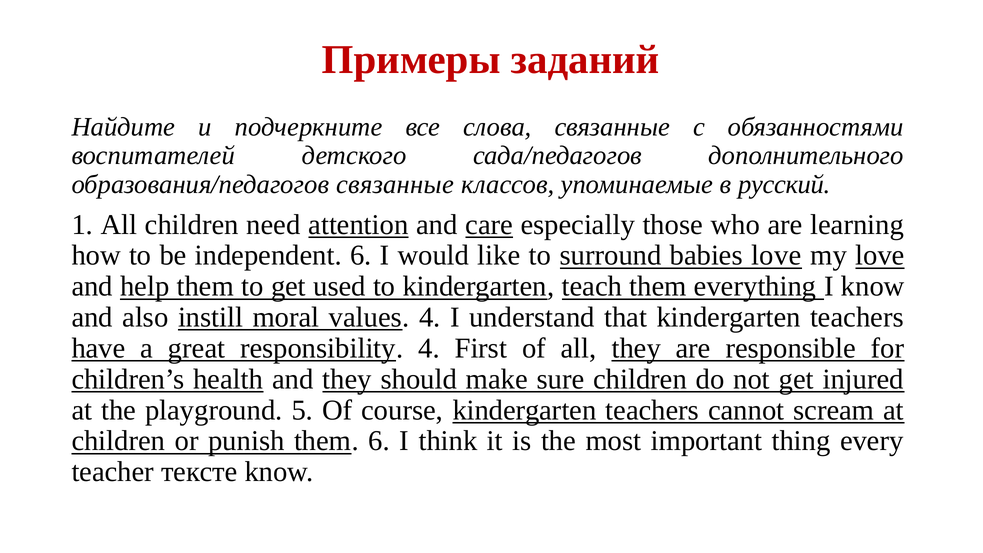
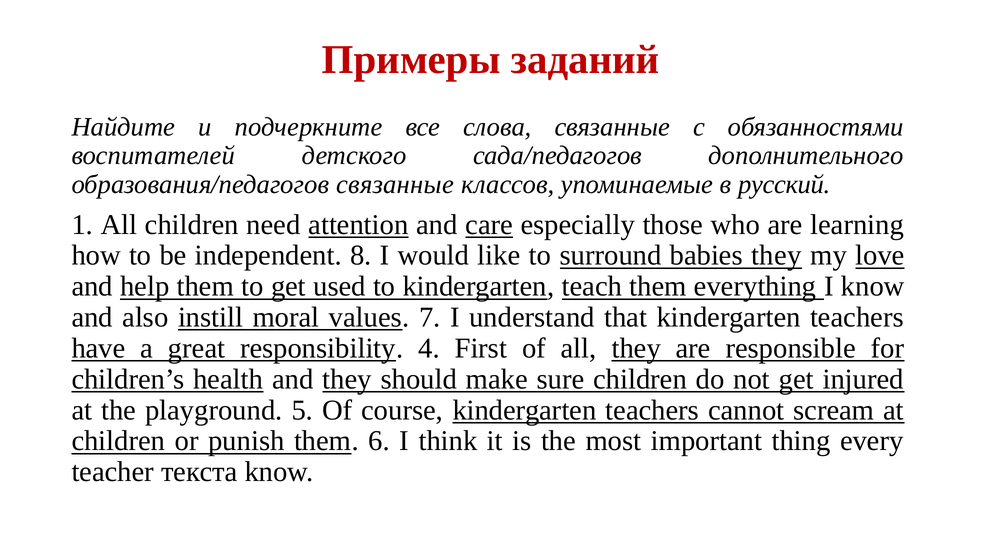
independent 6: 6 -> 8
babies love: love -> they
values 4: 4 -> 7
тексте: тексте -> текста
